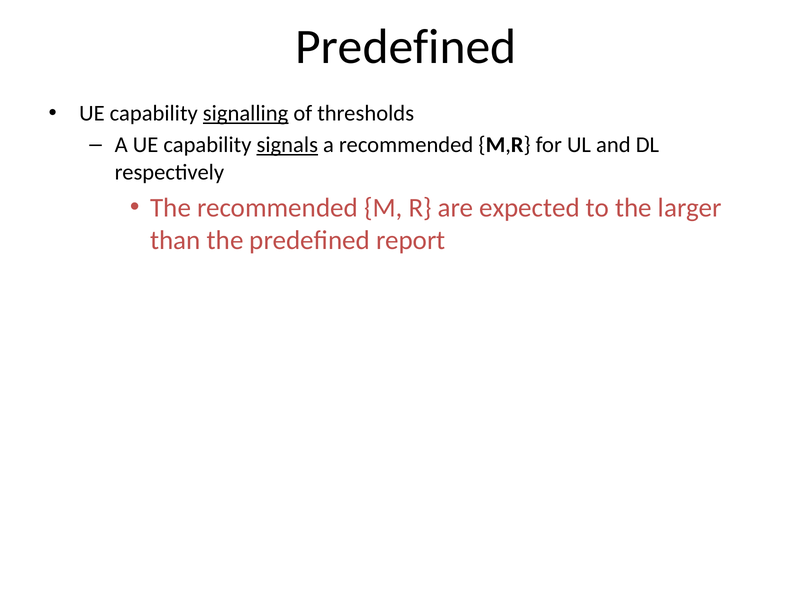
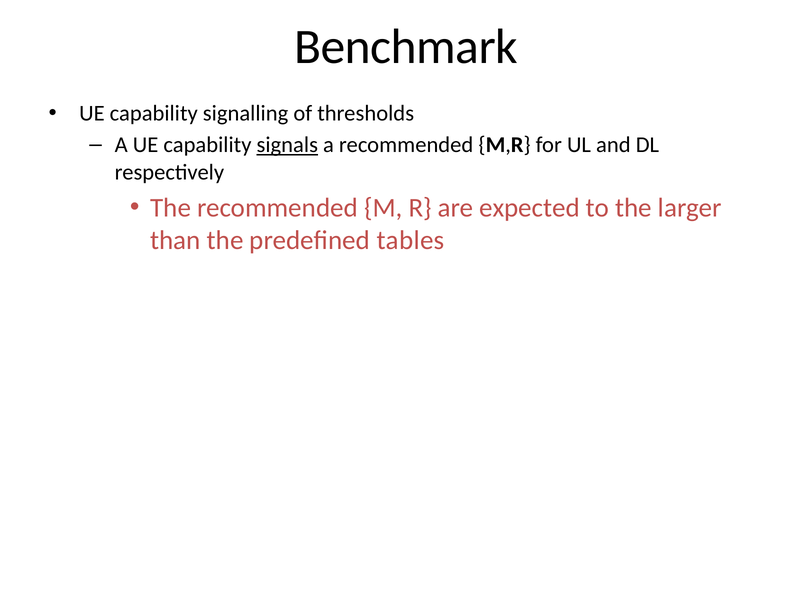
Predefined at (406, 47): Predefined -> Benchmark
signalling underline: present -> none
report: report -> tables
